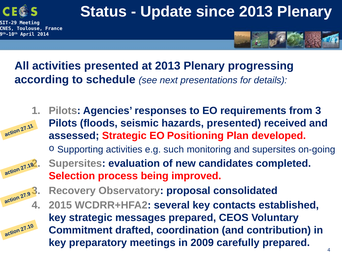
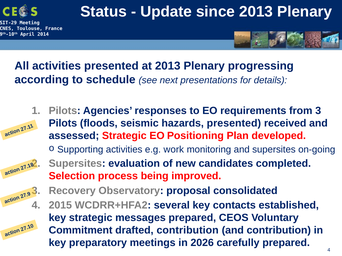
such: such -> work
drafted coordination: coordination -> contribution
2009: 2009 -> 2026
